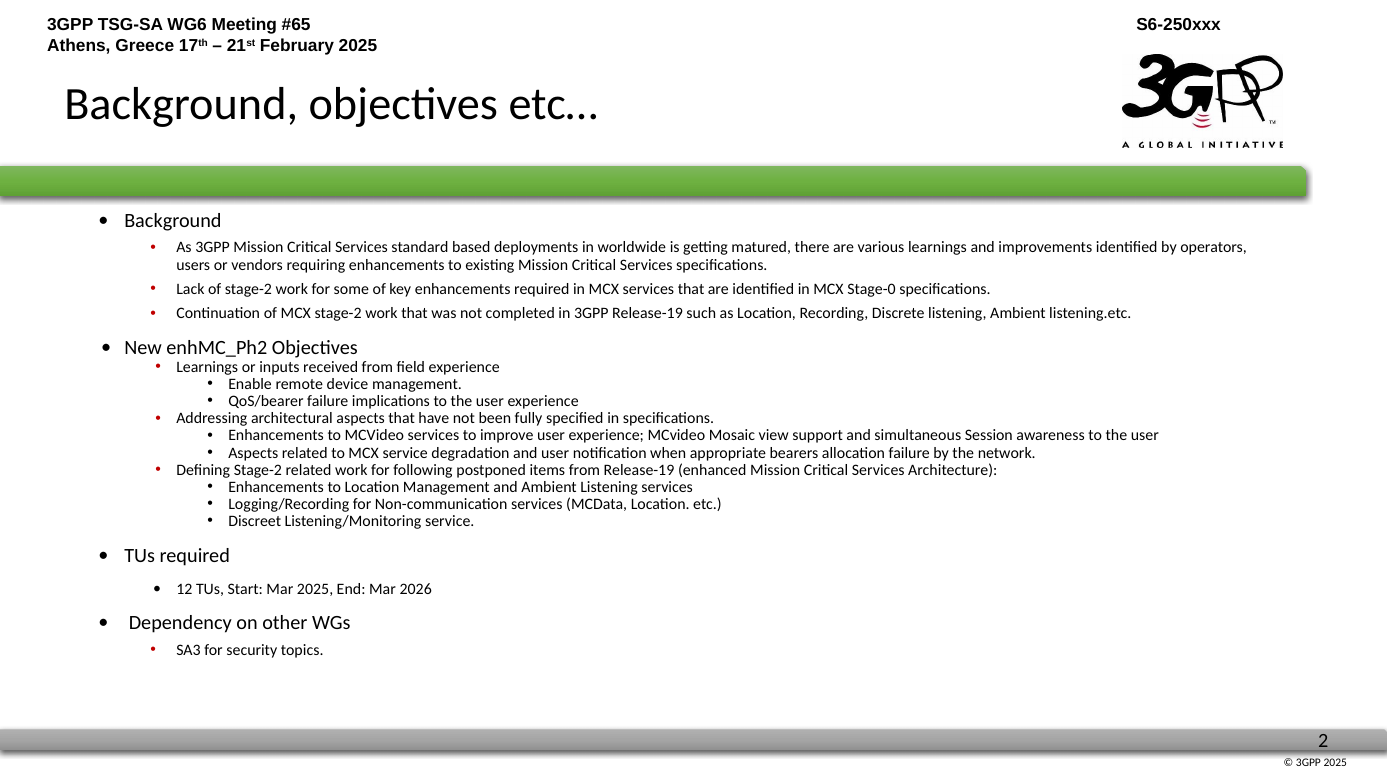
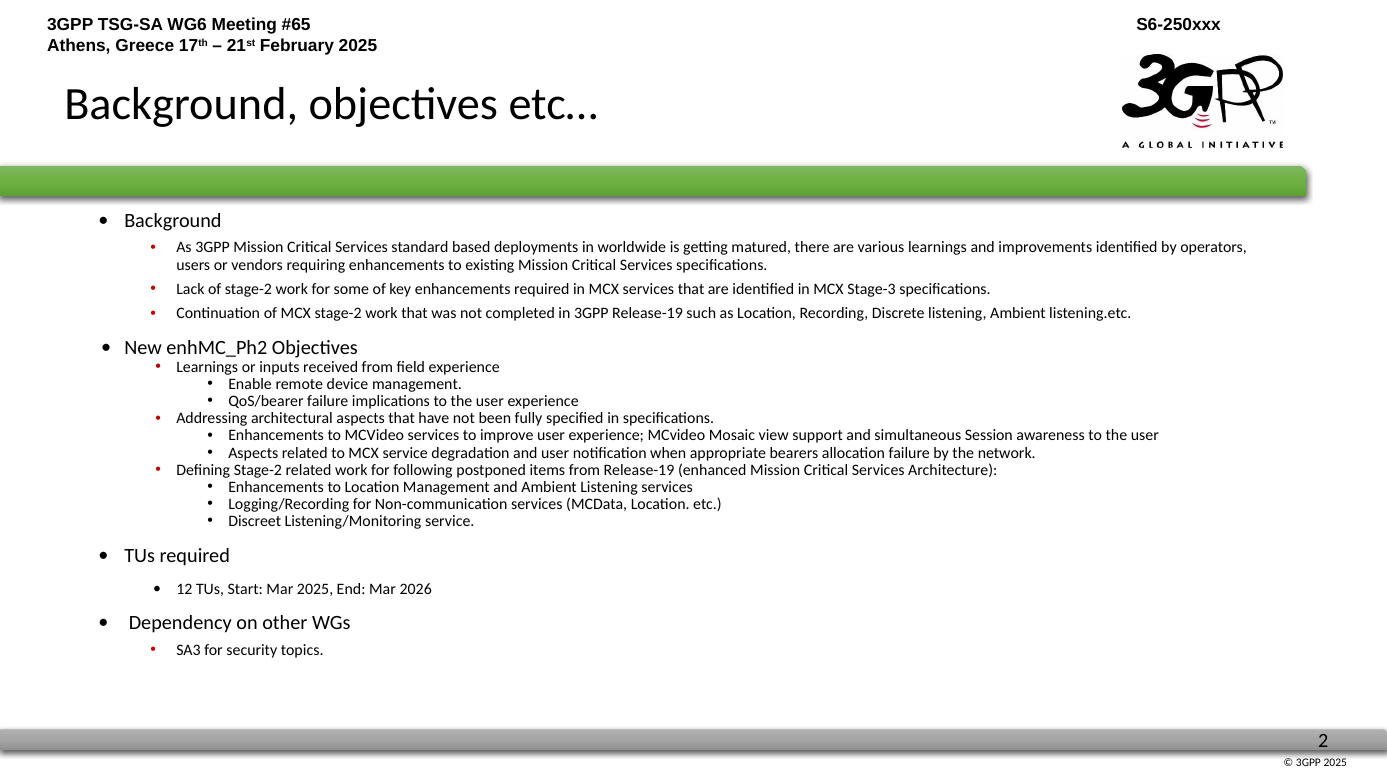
Stage-0: Stage-0 -> Stage-3
